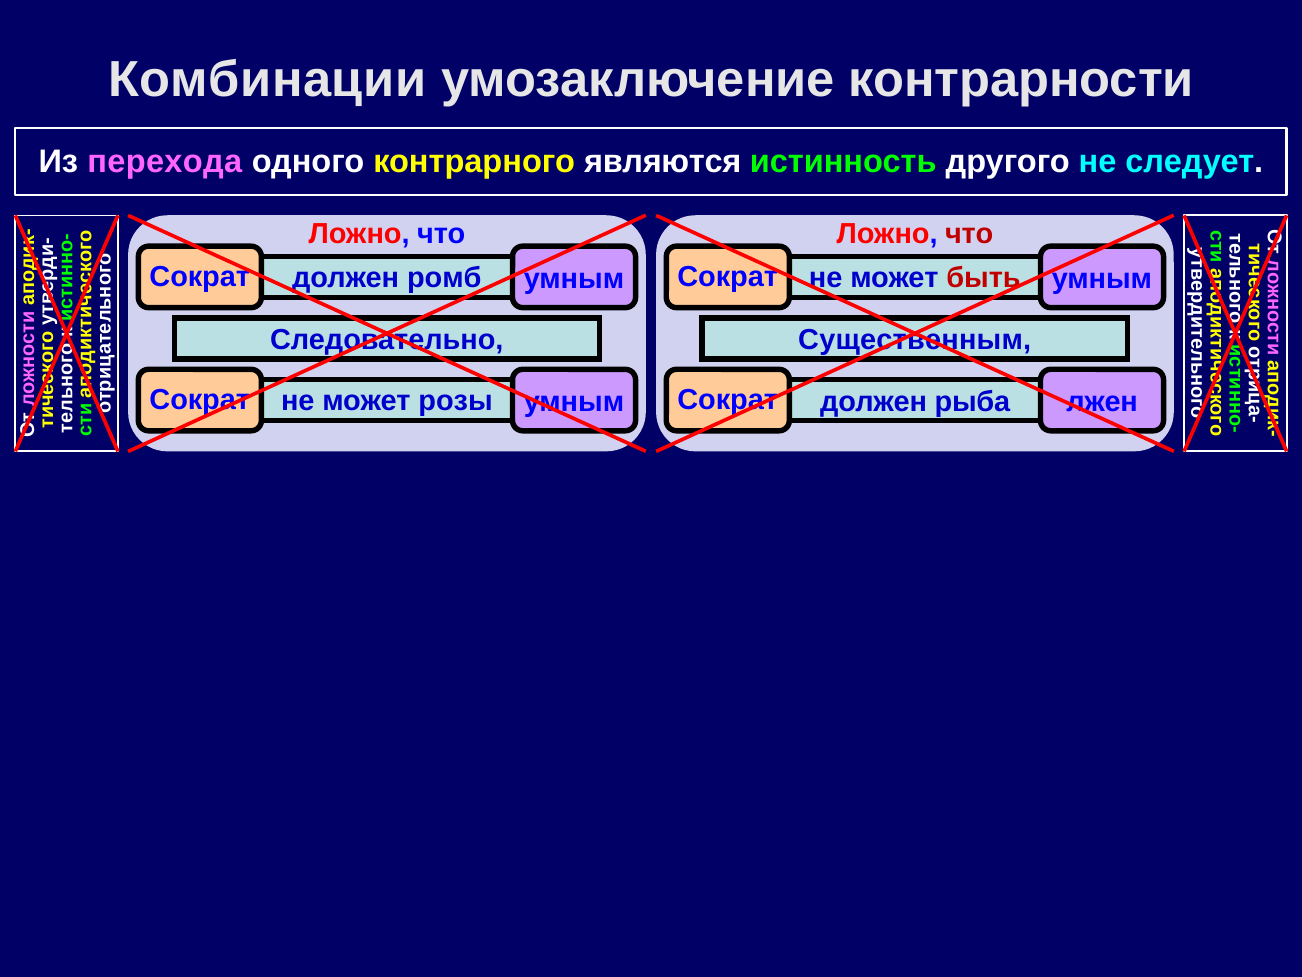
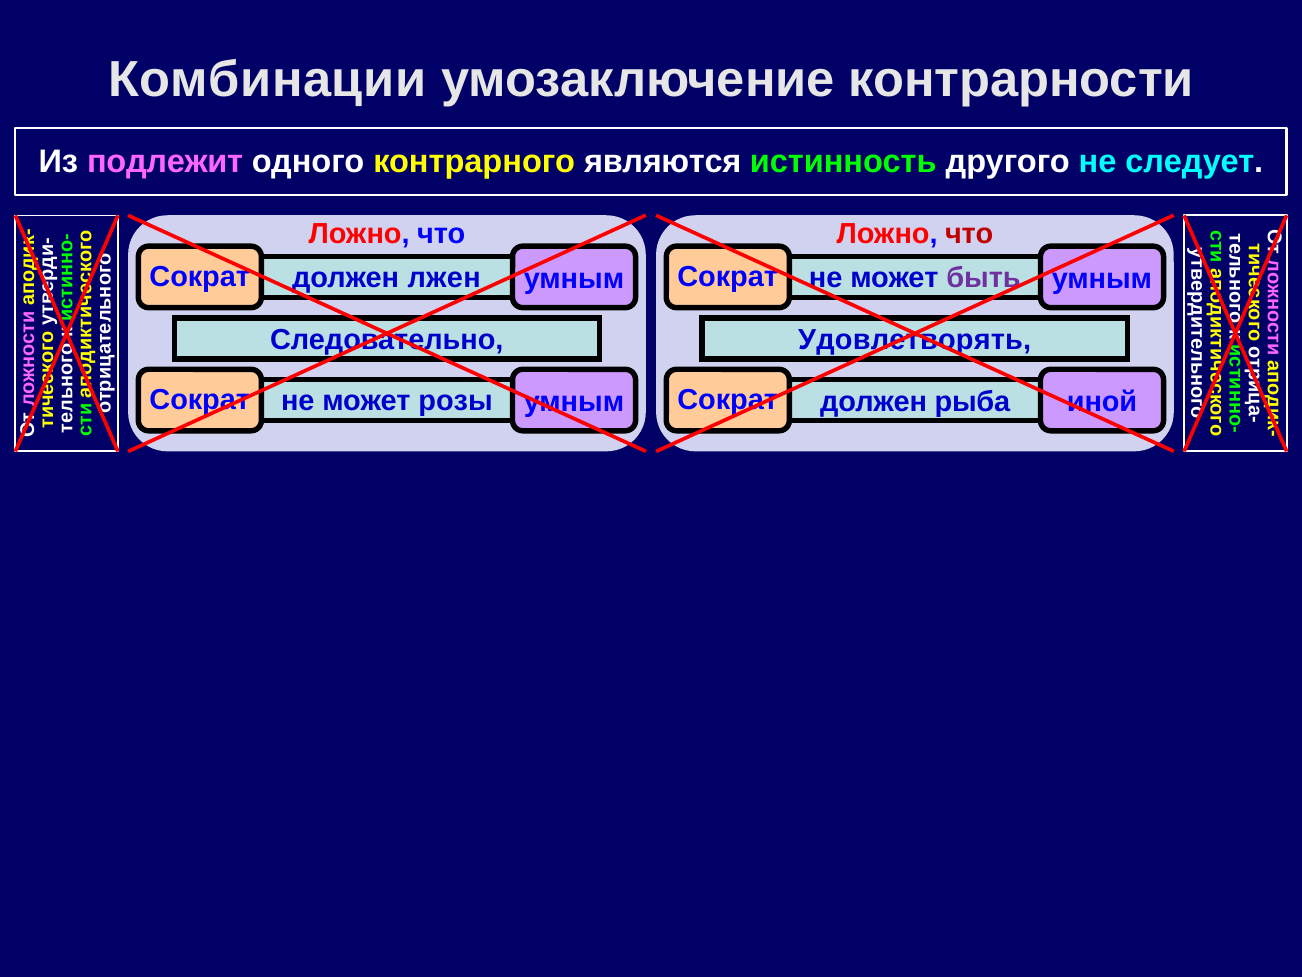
перехода: перехода -> подлежит
ромб: ромб -> лжен
быть colour: red -> purple
Существенным: Существенным -> Удовлетворять
лжен: лжен -> иной
